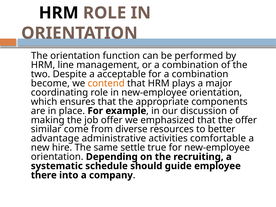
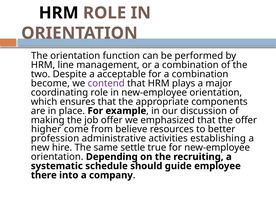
contend colour: orange -> purple
similar: similar -> higher
diverse: diverse -> believe
advantage: advantage -> profession
comfortable: comfortable -> establishing
